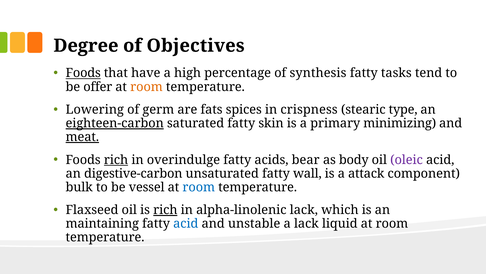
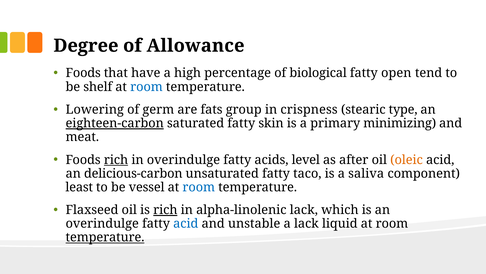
Objectives: Objectives -> Allowance
Foods at (83, 73) underline: present -> none
synthesis: synthesis -> biological
tasks: tasks -> open
offer: offer -> shelf
room at (147, 87) colour: orange -> blue
spices: spices -> group
meat underline: present -> none
bear: bear -> level
body: body -> after
oleic colour: purple -> orange
digestive-carbon: digestive-carbon -> delicious-carbon
wall: wall -> taco
attack: attack -> saliva
bulk: bulk -> least
maintaining at (102, 223): maintaining -> overindulge
temperature at (105, 237) underline: none -> present
